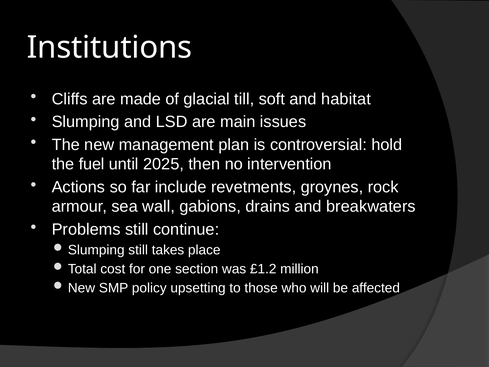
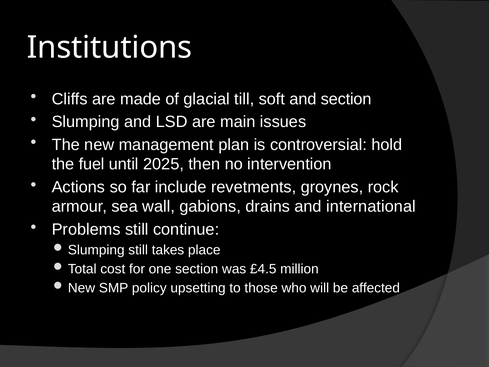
and habitat: habitat -> section
breakwaters: breakwaters -> international
£1.2: £1.2 -> £4.5
